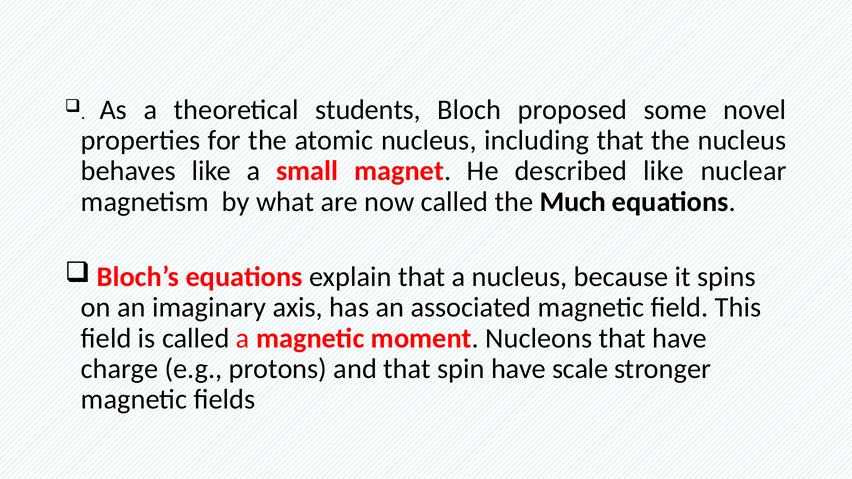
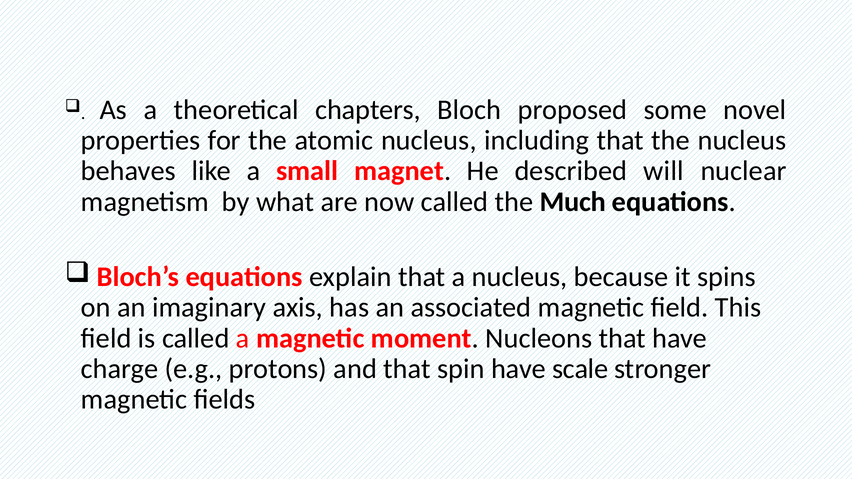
students: students -> chapters
described like: like -> will
